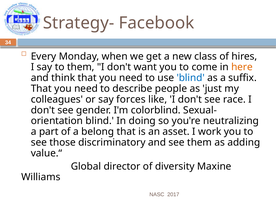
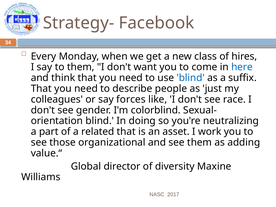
here colour: orange -> blue
belong: belong -> related
discriminatory: discriminatory -> organizational
